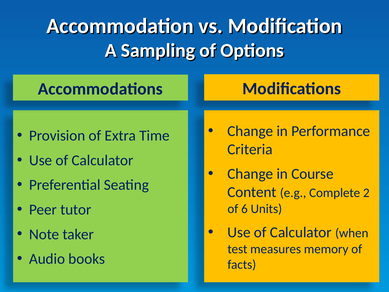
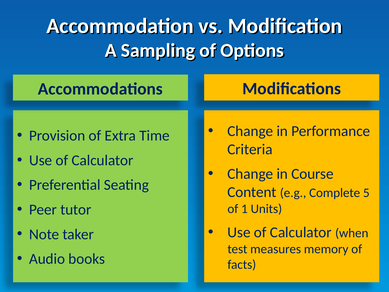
2: 2 -> 5
6: 6 -> 1
